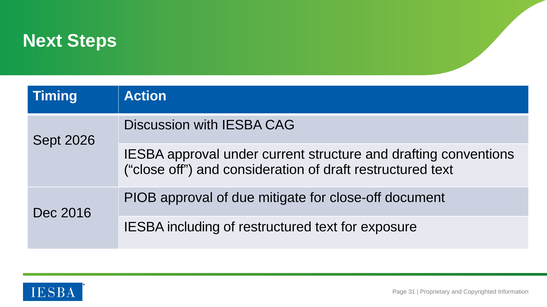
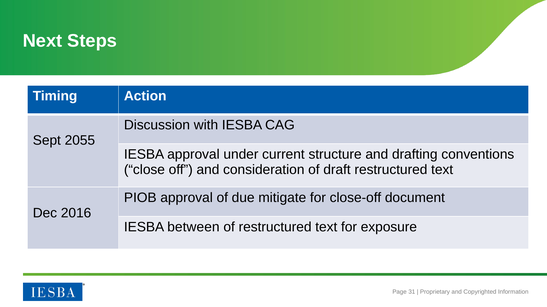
2026: 2026 -> 2055
including: including -> between
